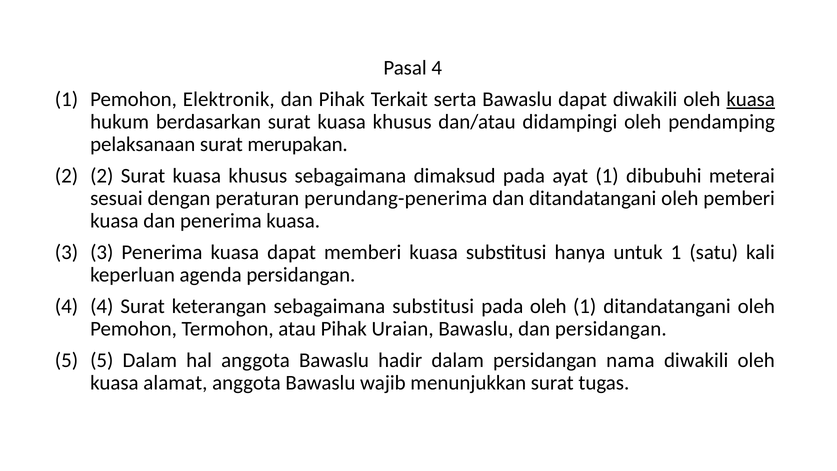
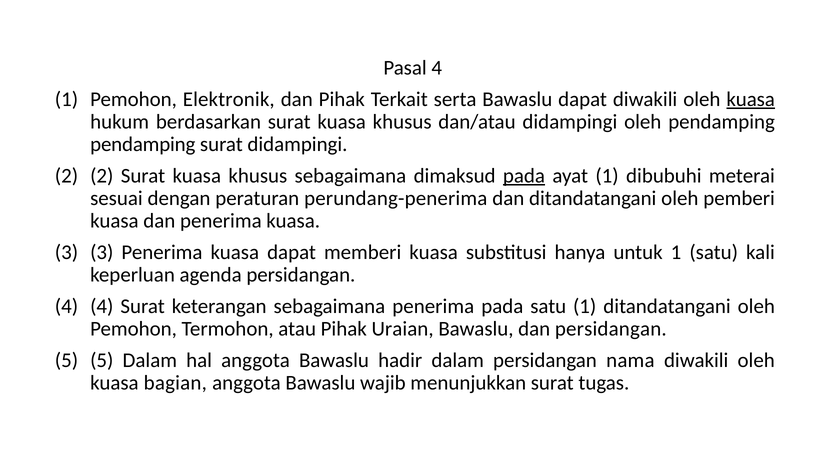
pelaksanaan at (143, 144): pelaksanaan -> pendamping
surat merupakan: merupakan -> didampingi
pada at (524, 176) underline: none -> present
sebagaimana substitusi: substitusi -> penerima
pada oleh: oleh -> satu
alamat: alamat -> bagian
